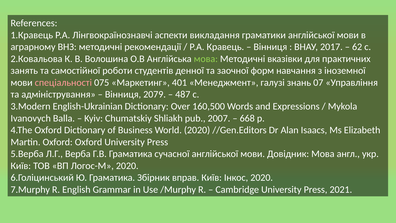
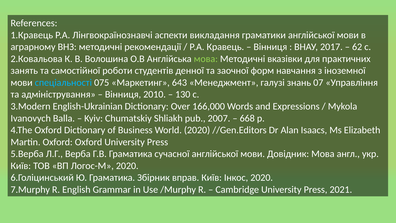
спеціальності colour: pink -> light blue
401: 401 -> 643
2079: 2079 -> 2010
487: 487 -> 130
160,500: 160,500 -> 166,000
